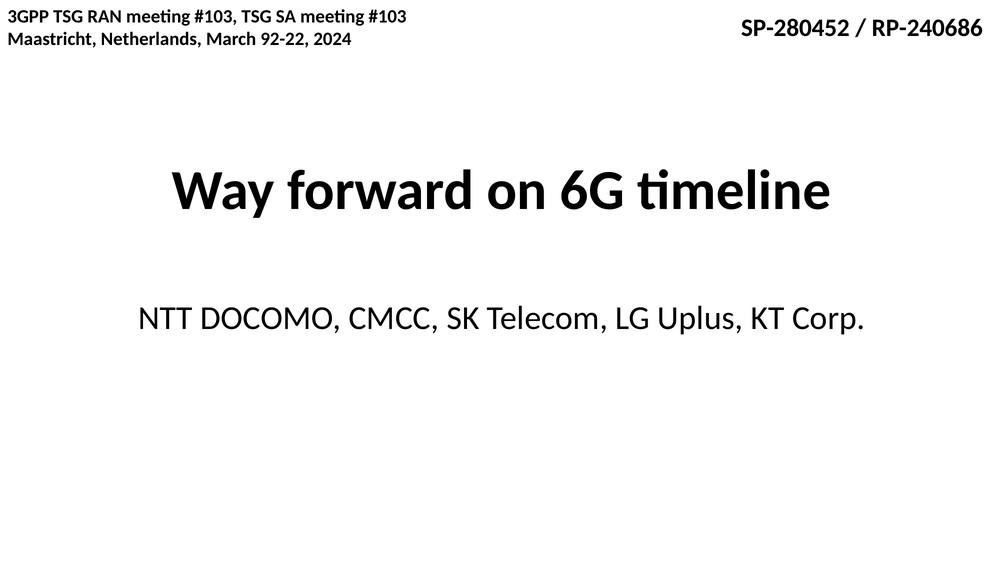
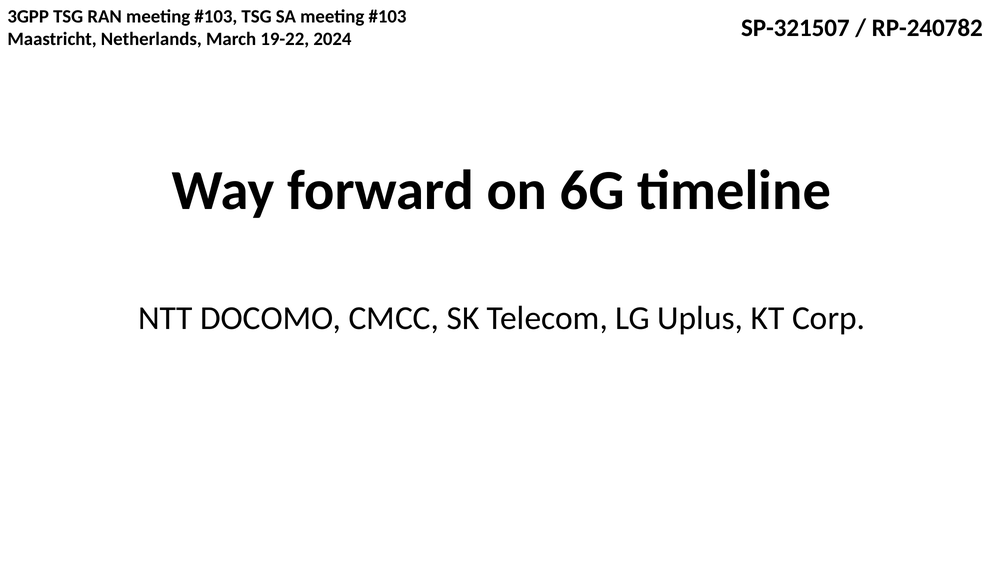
92-22: 92-22 -> 19-22
SP-280452: SP-280452 -> SP-321507
RP-240686: RP-240686 -> RP-240782
